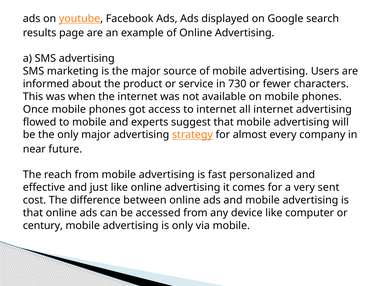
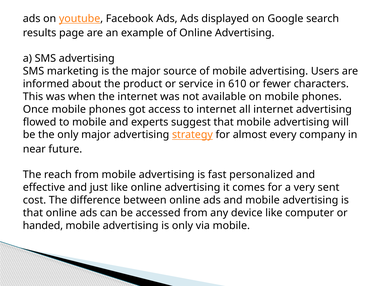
730: 730 -> 610
century: century -> handed
